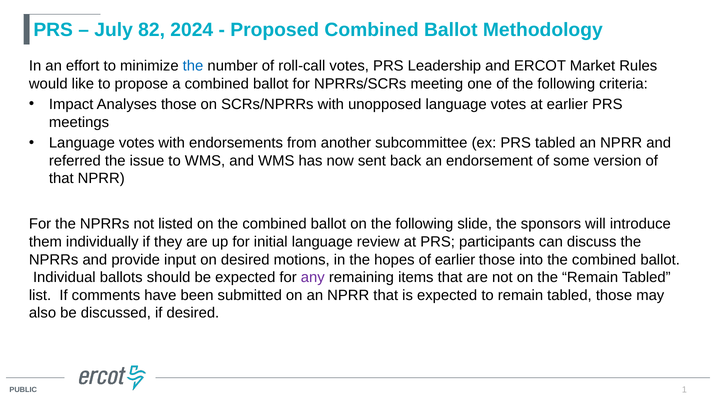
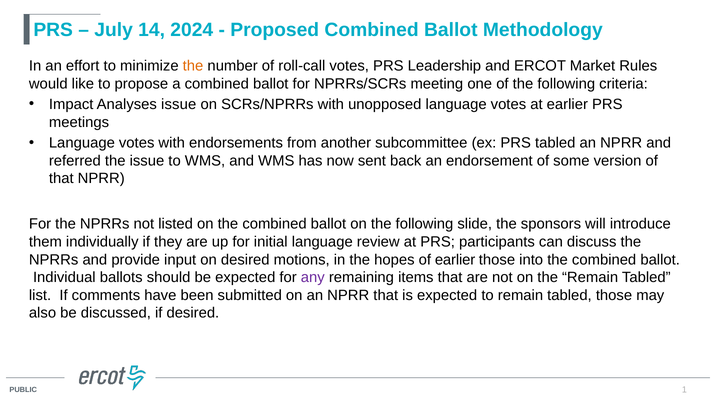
82: 82 -> 14
the at (193, 66) colour: blue -> orange
Analyses those: those -> issue
